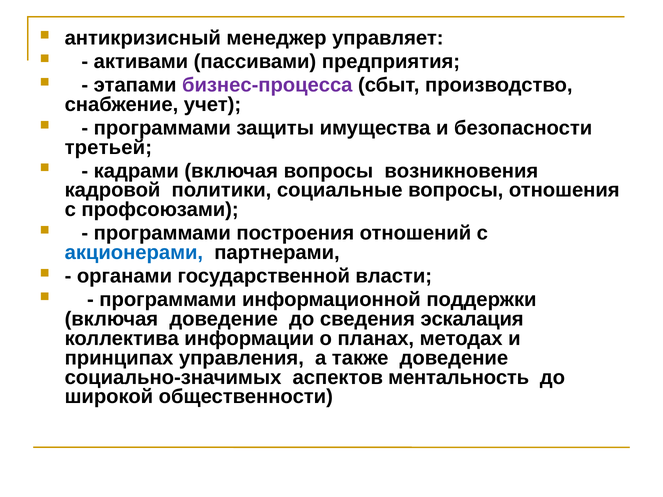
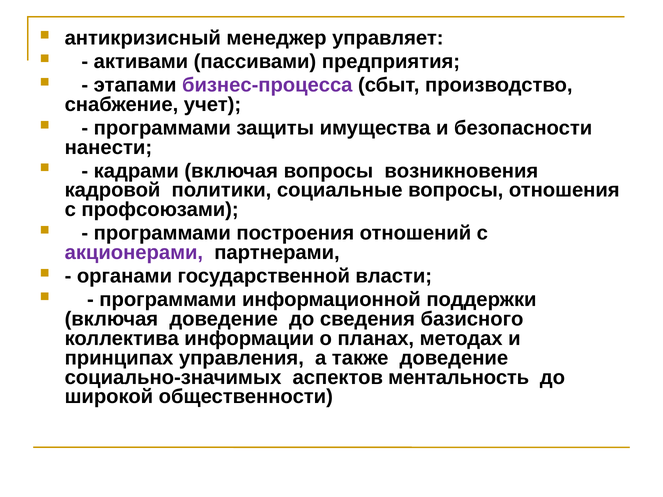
третьей: третьей -> нанести
акционерами colour: blue -> purple
эскалация: эскалация -> базисного
